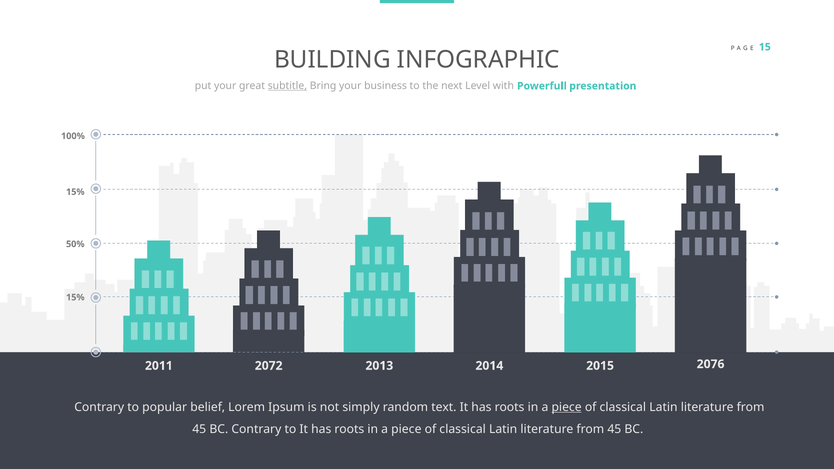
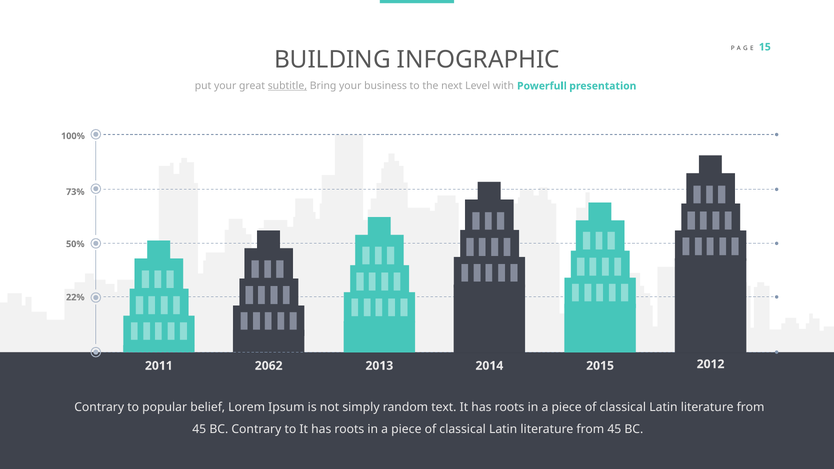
15% at (75, 192): 15% -> 73%
15% at (75, 297): 15% -> 22%
2076: 2076 -> 2012
2072: 2072 -> 2062
piece at (567, 407) underline: present -> none
